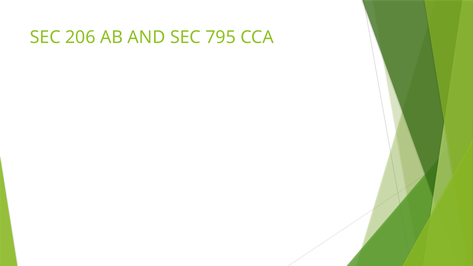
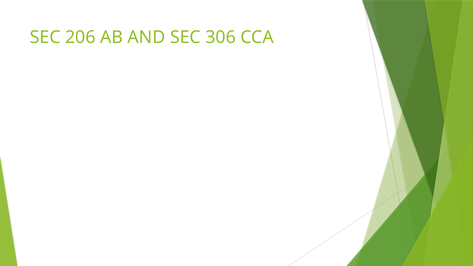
795: 795 -> 306
